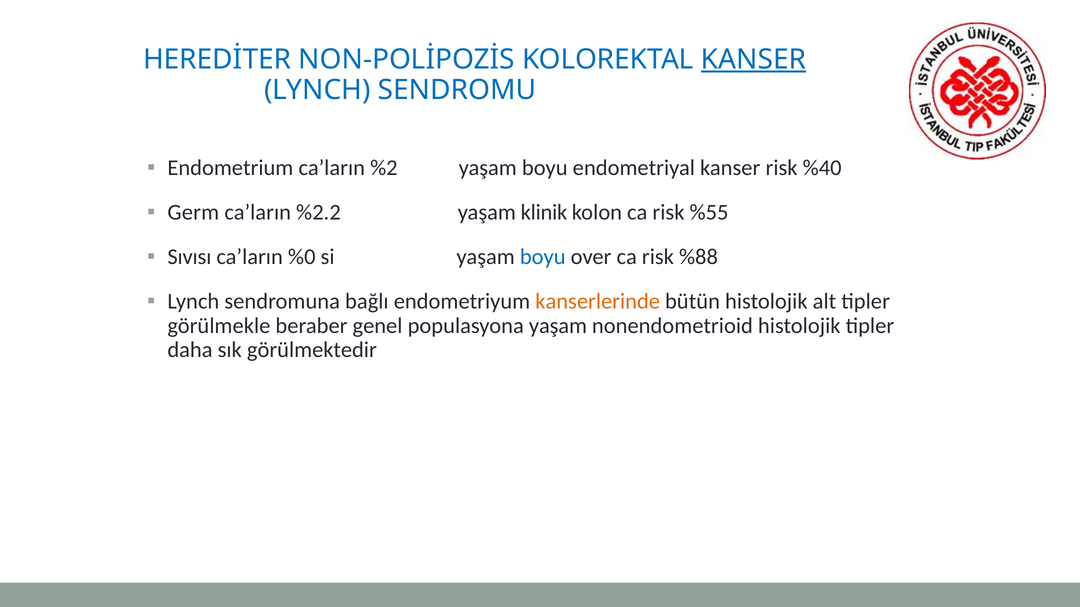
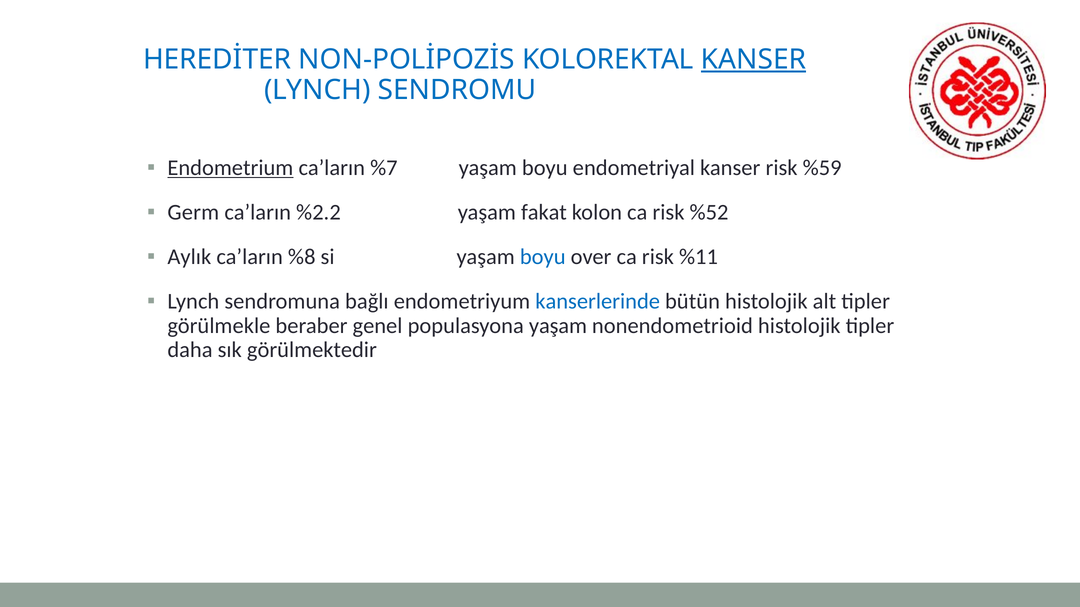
Endometrium underline: none -> present
%2: %2 -> %7
%40: %40 -> %59
klinik: klinik -> fakat
%55: %55 -> %52
Sıvısı: Sıvısı -> Aylık
%0: %0 -> %8
%88: %88 -> %11
kanserlerinde colour: orange -> blue
